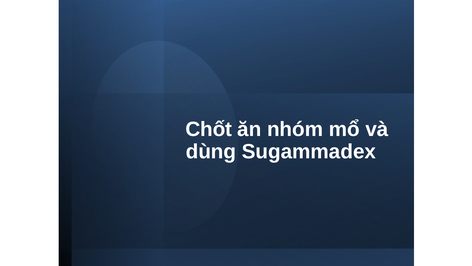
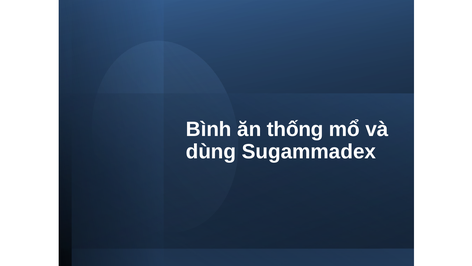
Chốt: Chốt -> Bình
nhóm: nhóm -> thống
